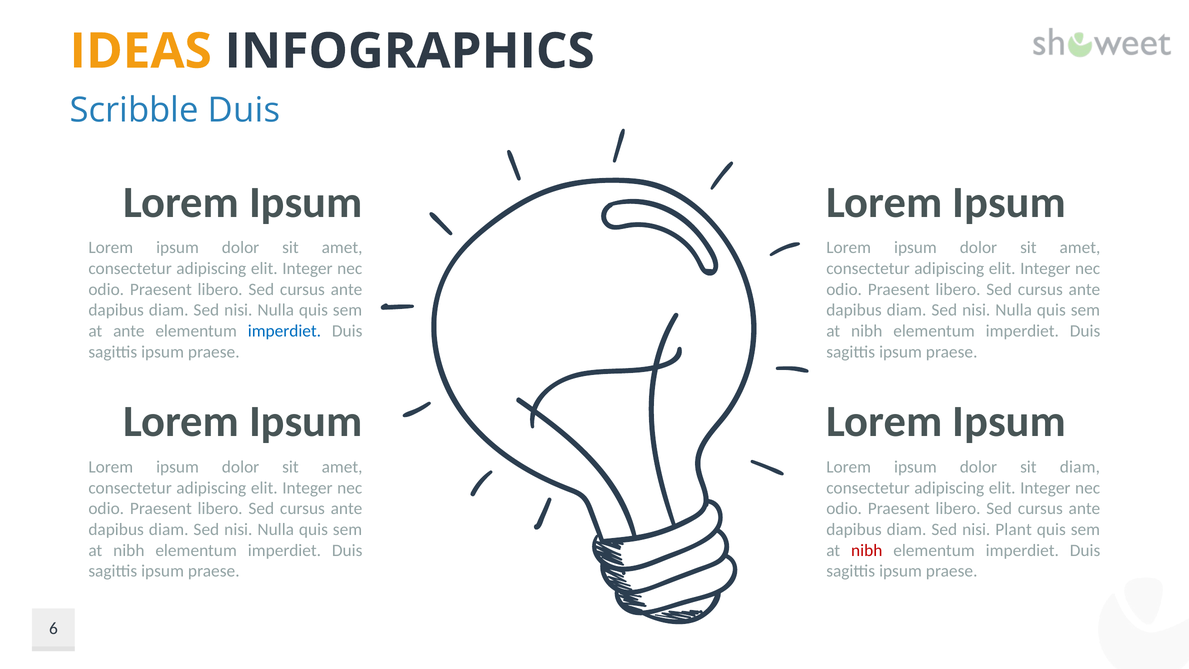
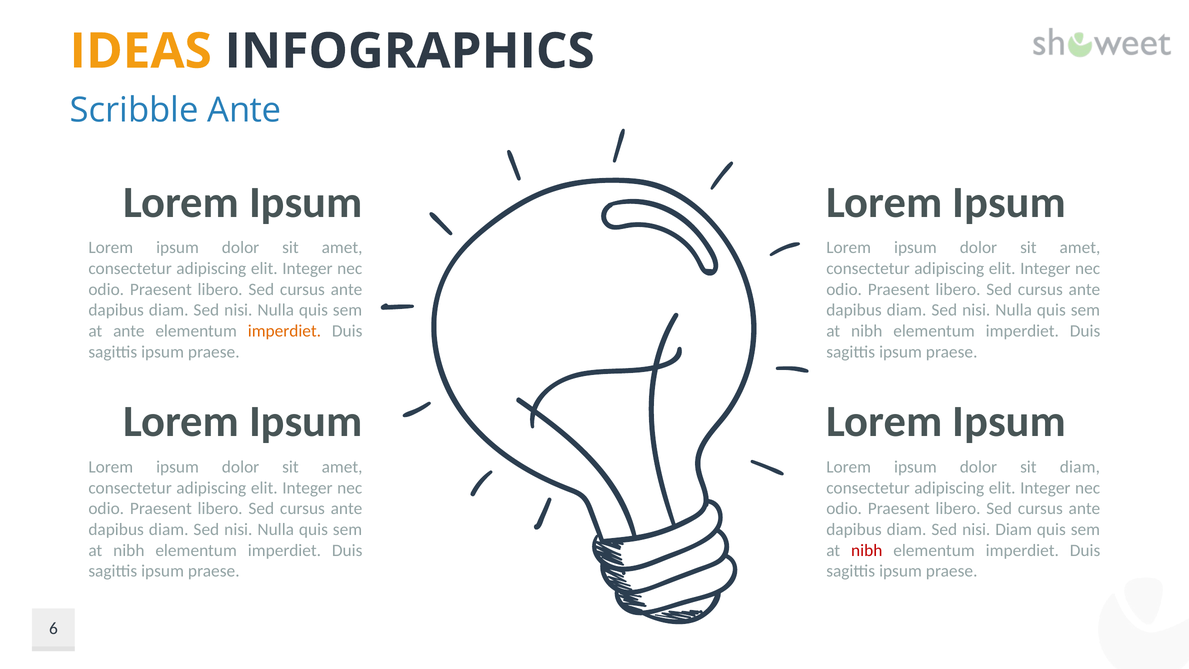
Scribble Duis: Duis -> Ante
imperdiet at (284, 331) colour: blue -> orange
nisi Plant: Plant -> Diam
